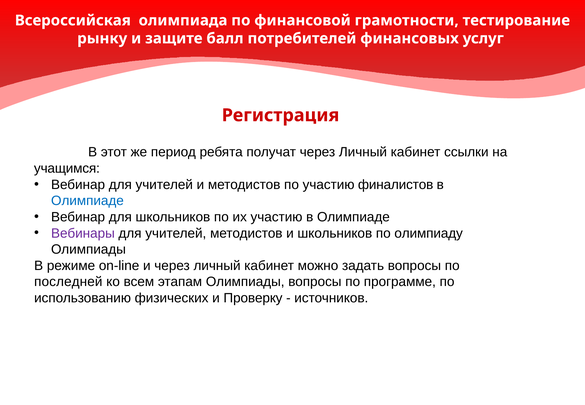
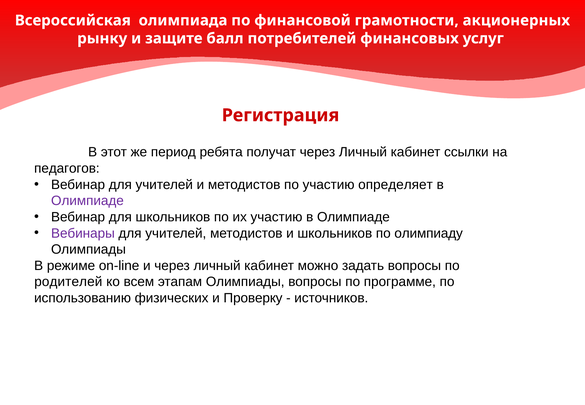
тестирование: тестирование -> акционерных
учащимся: учащимся -> педагогов
финалистов: финалистов -> определяет
Олимпиаде at (87, 201) colour: blue -> purple
последней: последней -> родителей
